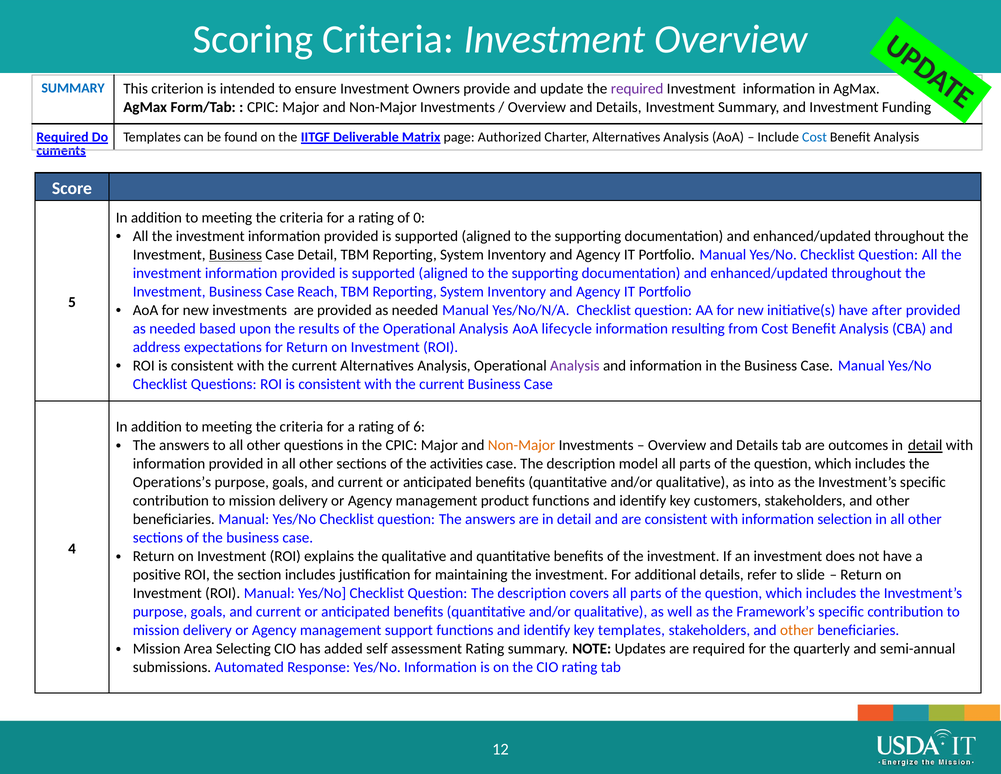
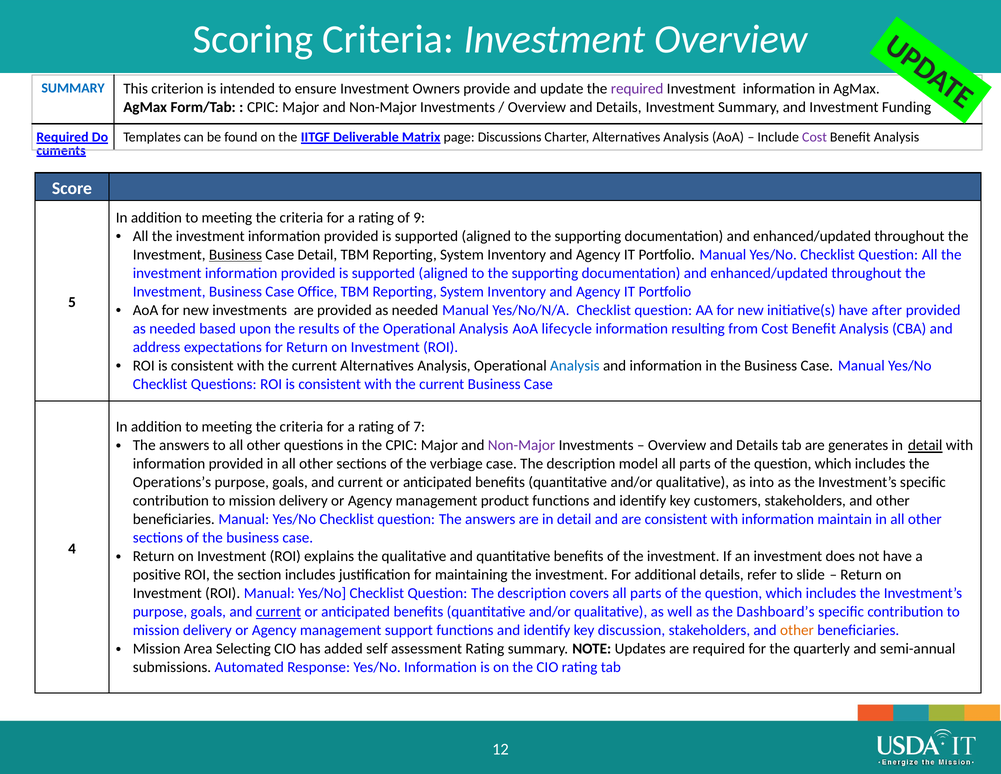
Authorized: Authorized -> Discussions
Cost at (815, 137) colour: blue -> purple
0: 0 -> 9
Reach: Reach -> Office
Analysis at (575, 365) colour: purple -> blue
6: 6 -> 7
Non-Major at (522, 445) colour: orange -> purple
outcomes: outcomes -> generates
activities: activities -> verbiage
selection: selection -> maintain
current at (279, 612) underline: none -> present
Framework’s: Framework’s -> Dashboard’s
key templates: templates -> discussion
